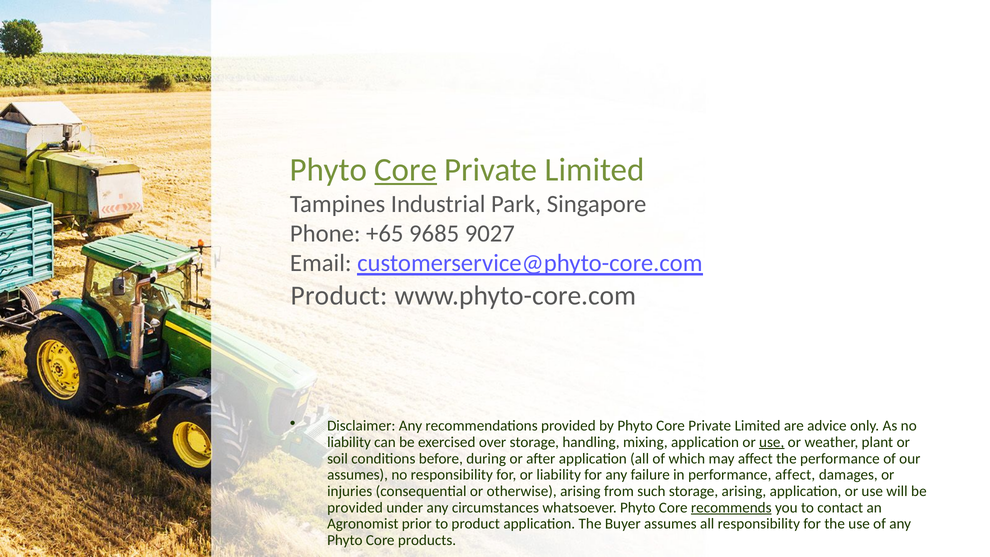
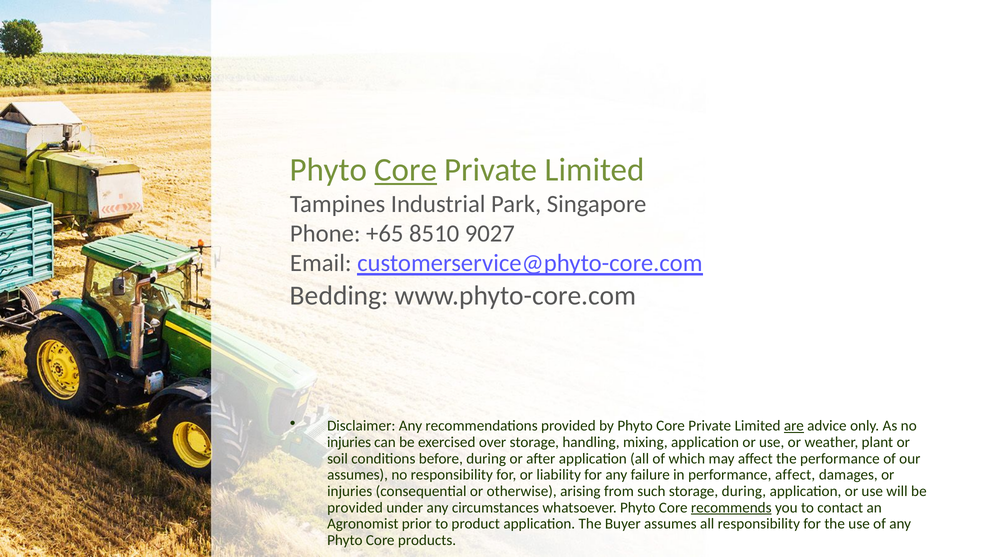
9685: 9685 -> 8510
Product at (339, 295): Product -> Bedding
are underline: none -> present
liability at (349, 442): liability -> injuries
use at (772, 442) underline: present -> none
storage arising: arising -> during
